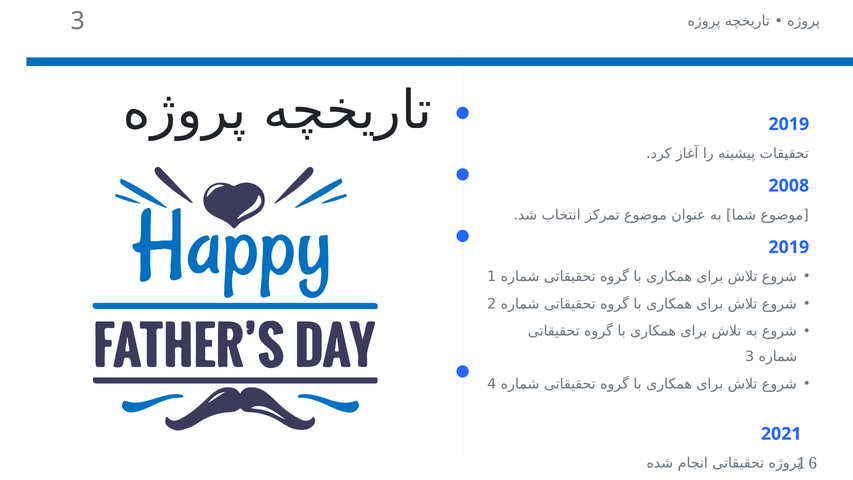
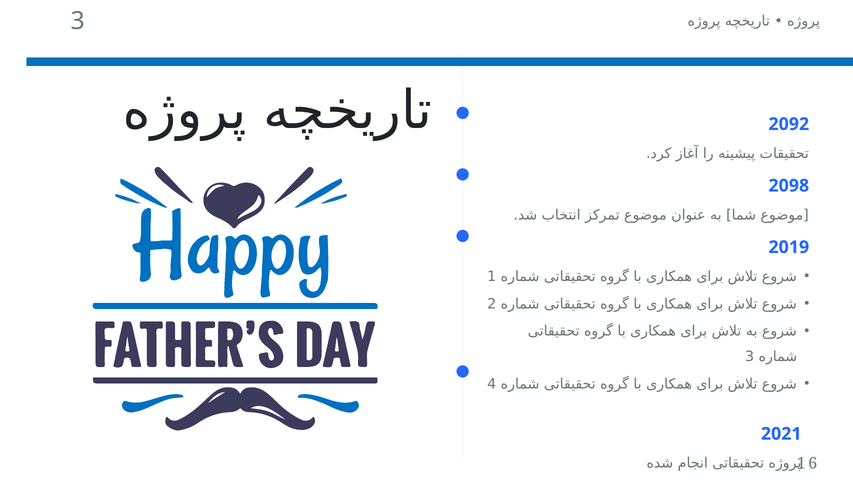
2019 at (789, 124): 2019 -> 2092
2008: 2008 -> 2098
